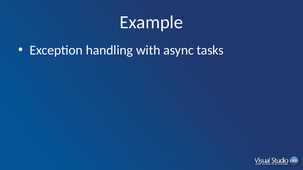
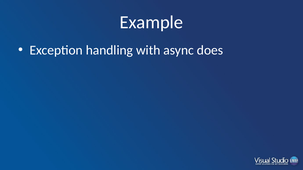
tasks: tasks -> does
